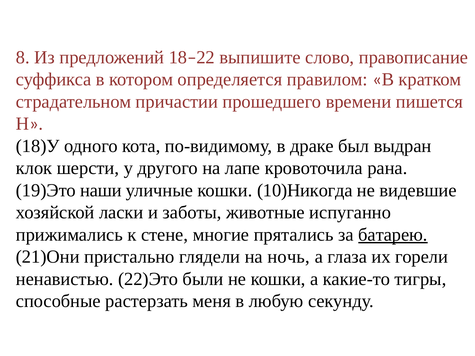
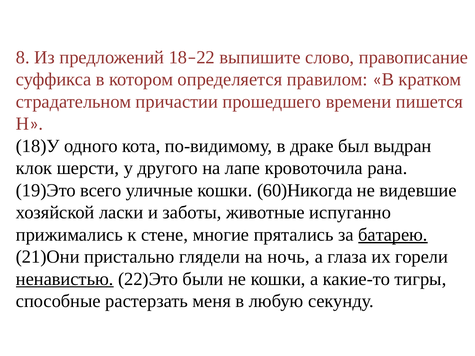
наши: наши -> всего
10)Никогда: 10)Никогда -> 60)Никогда
ненавистью underline: none -> present
